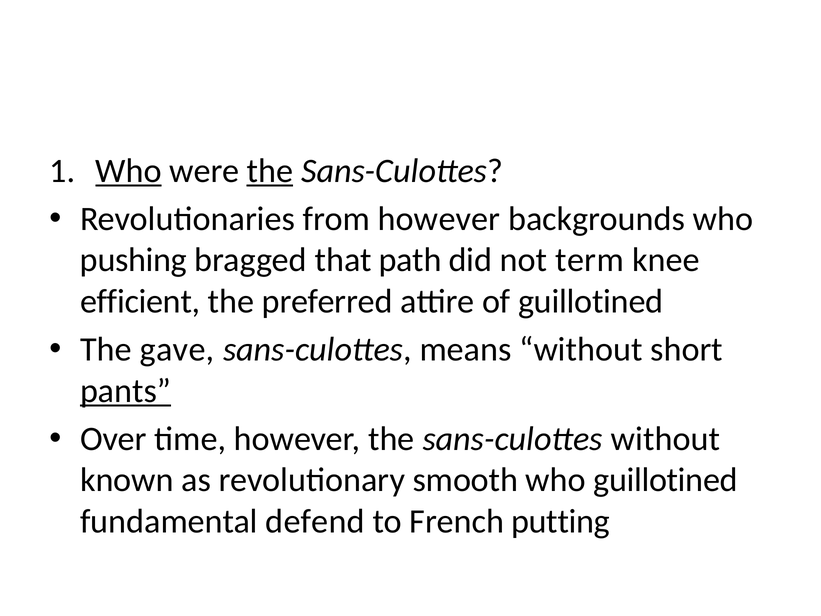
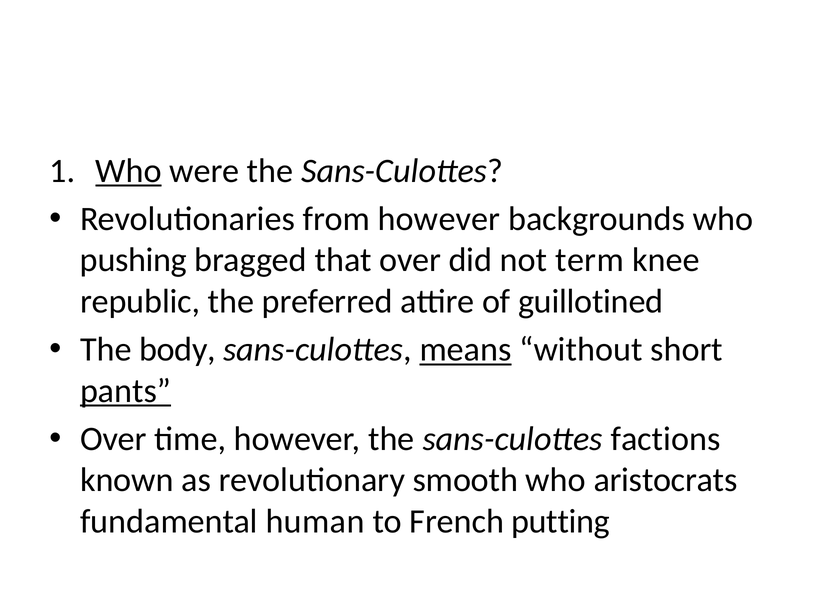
the at (270, 171) underline: present -> none
that path: path -> over
efficient: efficient -> republic
gave: gave -> body
means underline: none -> present
sans-culottes without: without -> factions
who guillotined: guillotined -> aristocrats
defend: defend -> human
